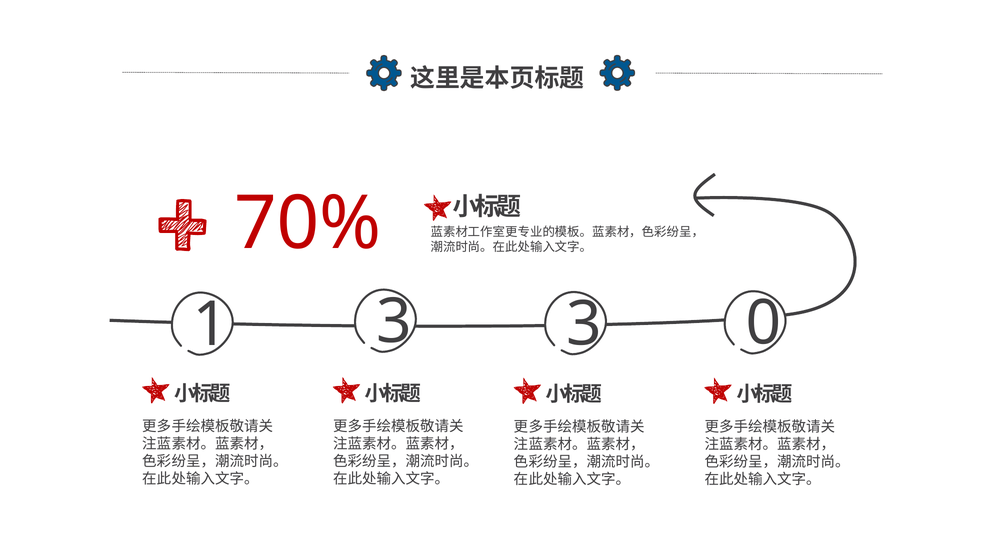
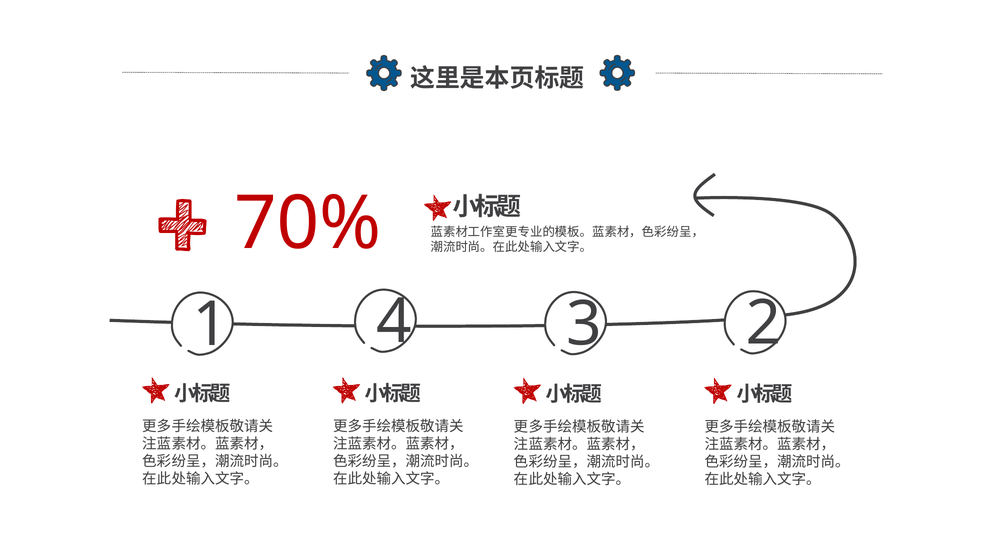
1 3: 3 -> 4
0: 0 -> 2
